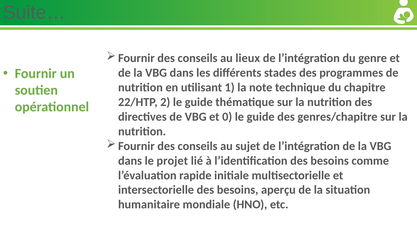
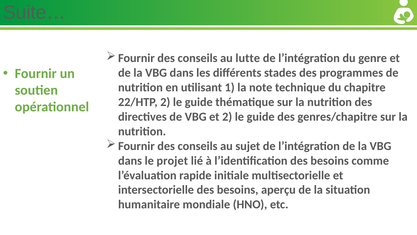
lieux: lieux -> lutte
et 0: 0 -> 2
